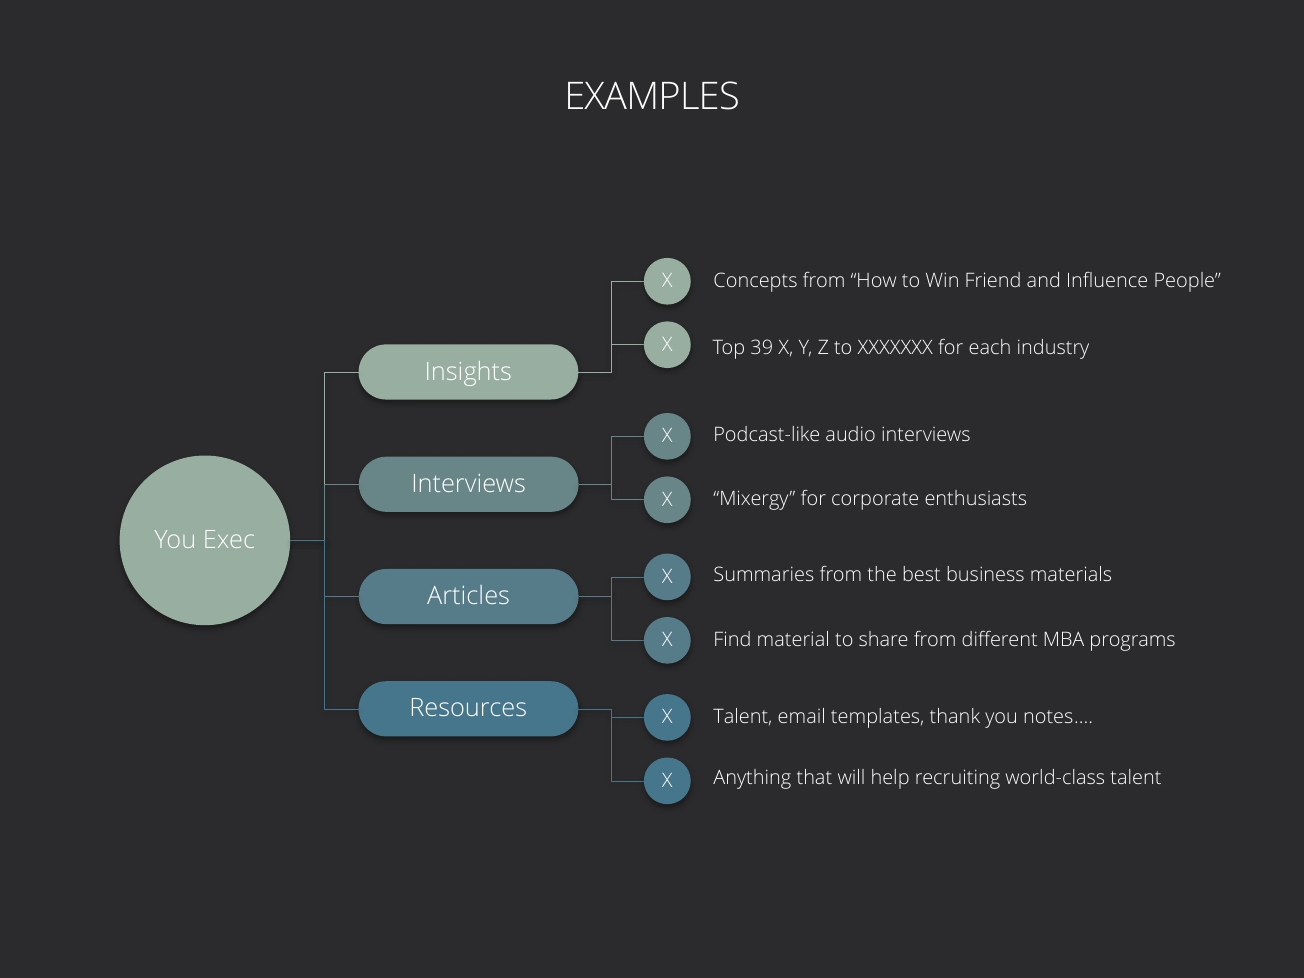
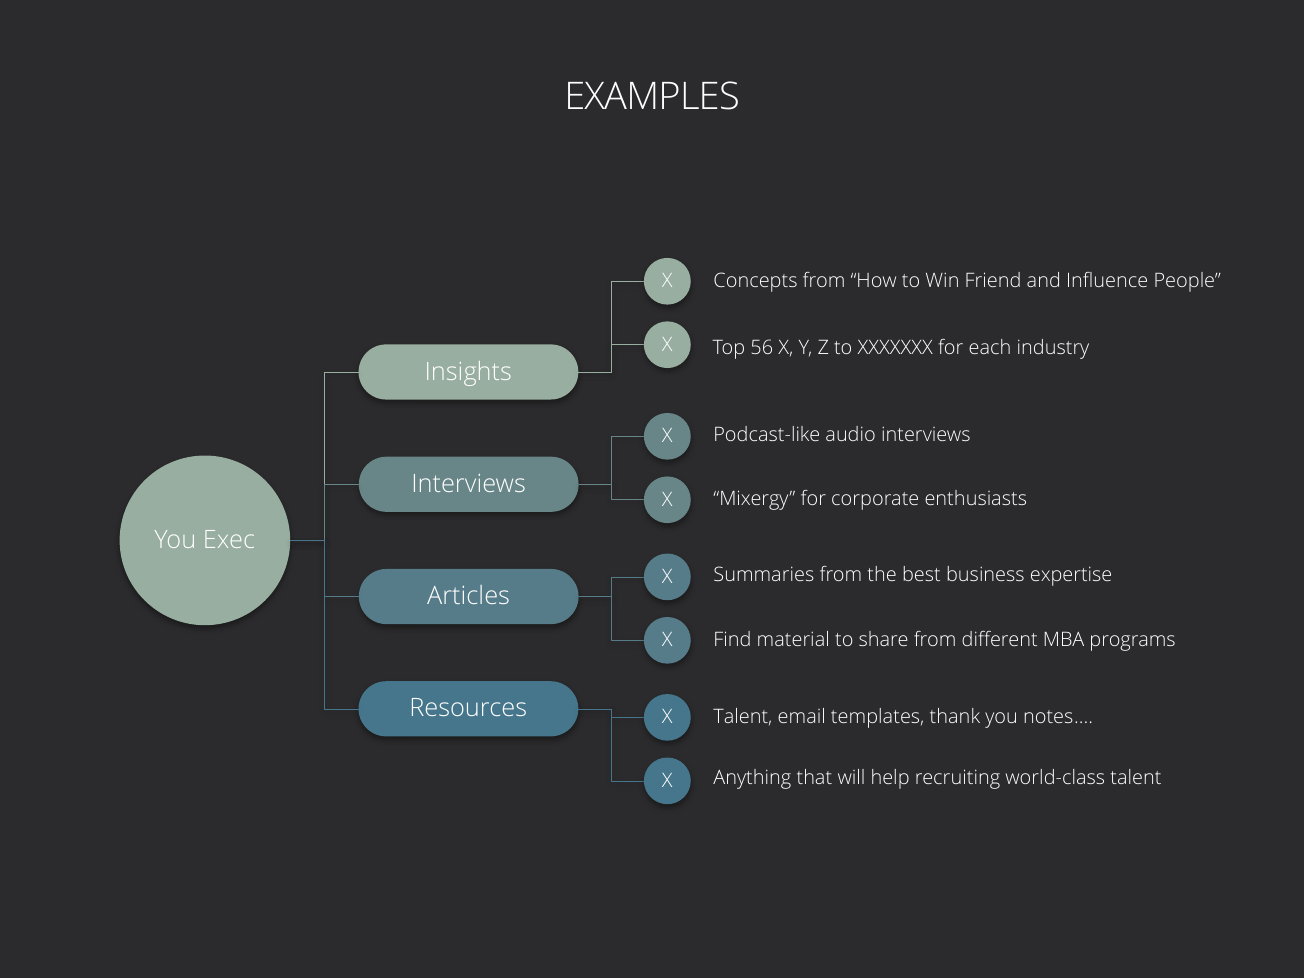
39: 39 -> 56
materials: materials -> expertise
